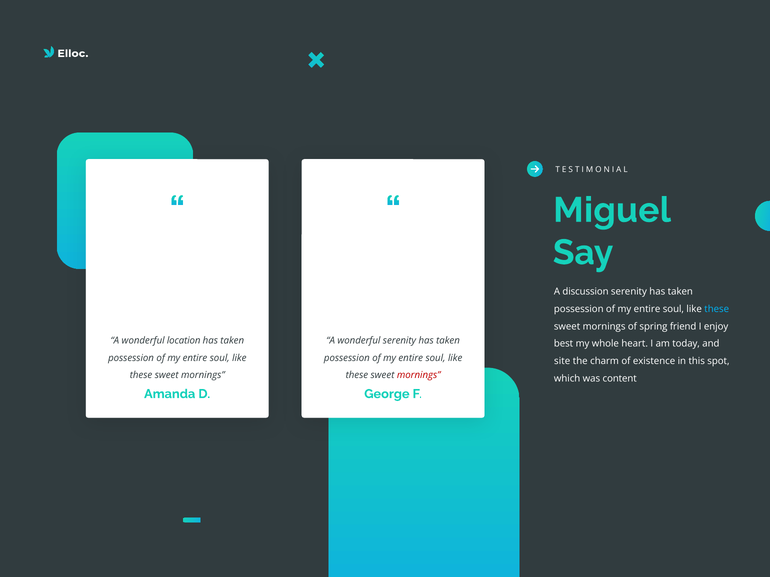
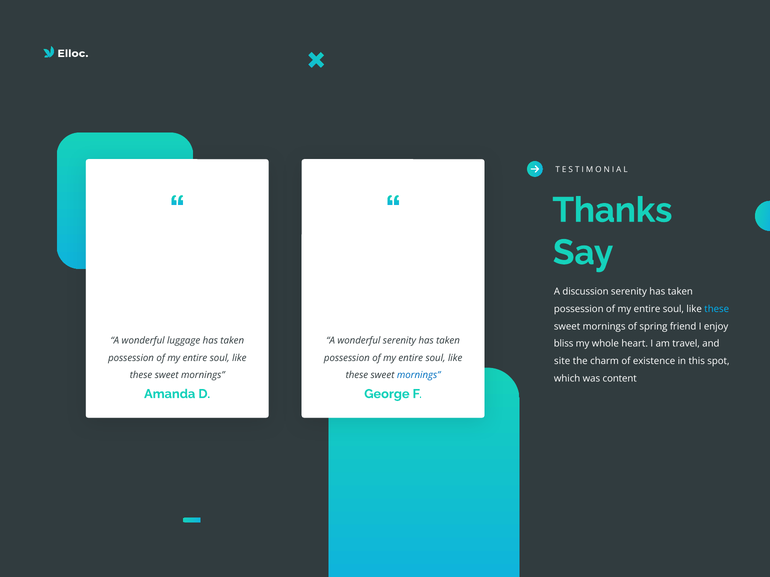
Miguel: Miguel -> Thanks
location: location -> luggage
best: best -> bliss
today: today -> travel
mornings at (419, 376) colour: red -> blue
